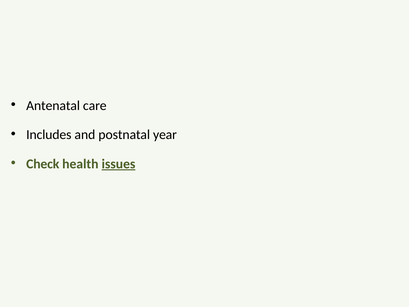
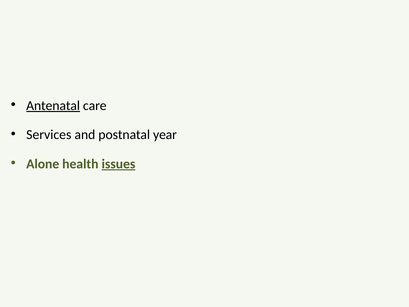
Antenatal underline: none -> present
Includes: Includes -> Services
Check: Check -> Alone
